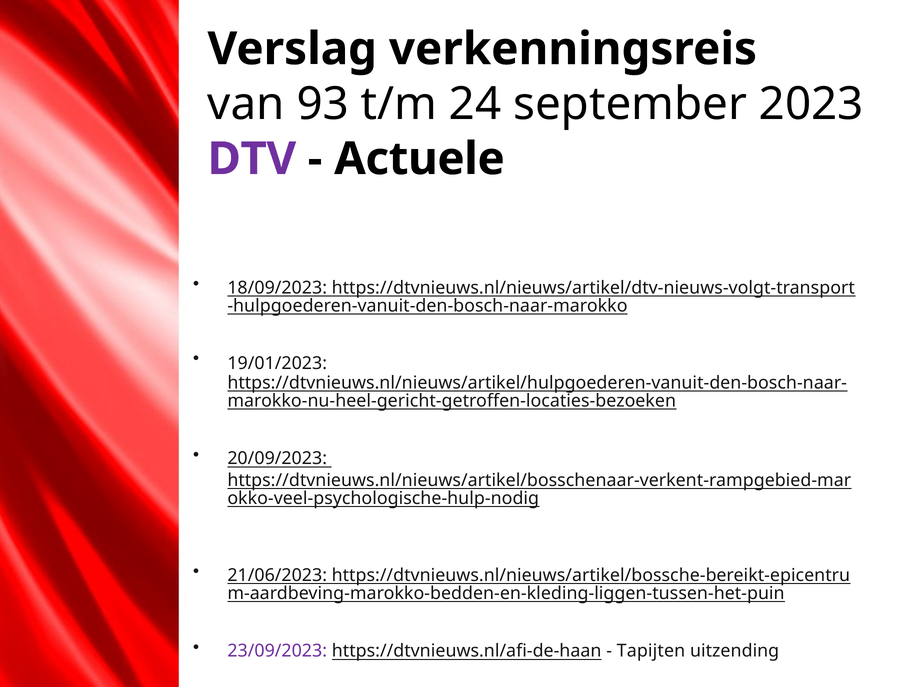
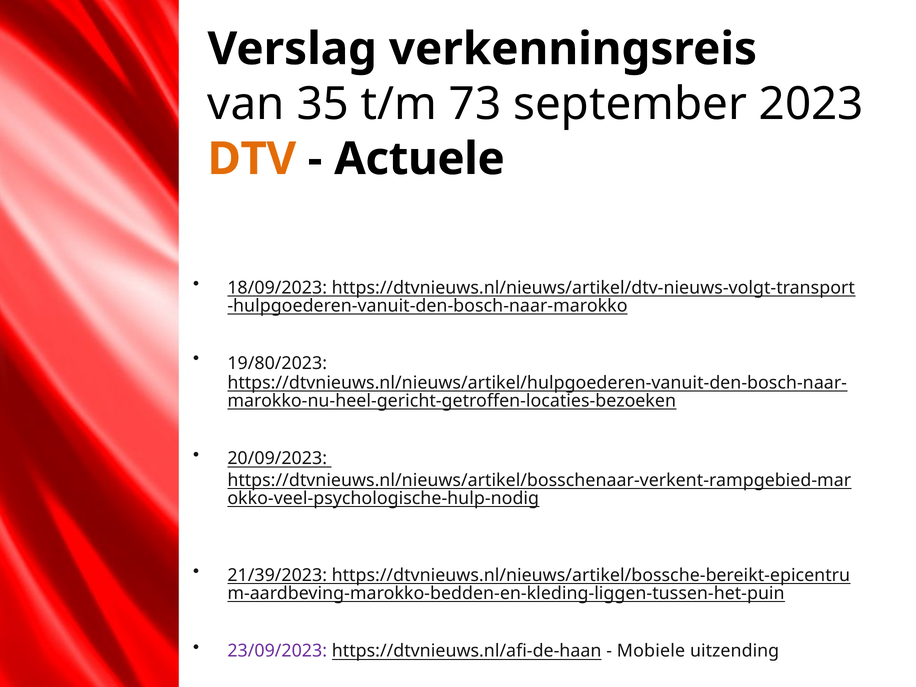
93: 93 -> 35
24: 24 -> 73
DTV colour: purple -> orange
19/01/2023: 19/01/2023 -> 19/80/2023
21/06/2023: 21/06/2023 -> 21/39/2023
Tapijten: Tapijten -> Mobiele
